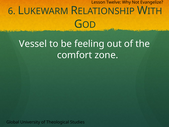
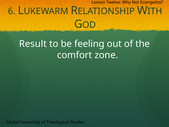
Vessel: Vessel -> Result
